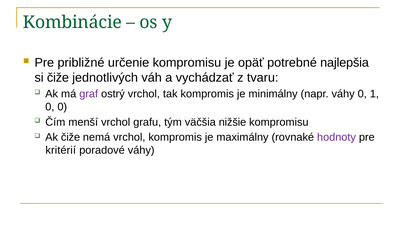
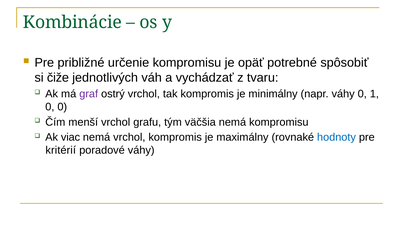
najlepšia: najlepšia -> spôsobiť
väčšia nižšie: nižšie -> nemá
Ak čiže: čiže -> viac
hodnoty colour: purple -> blue
